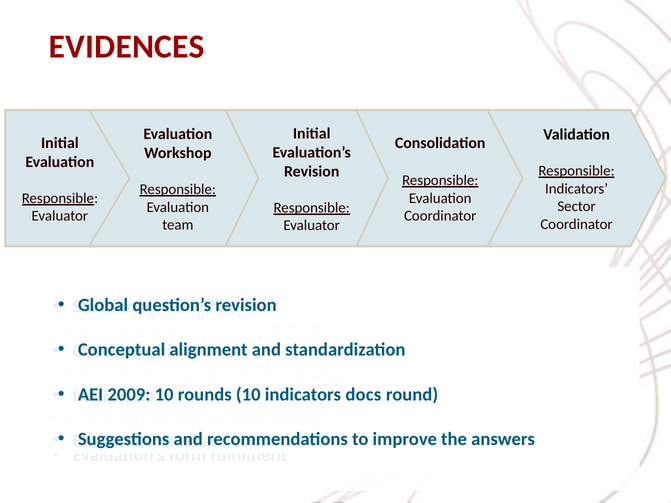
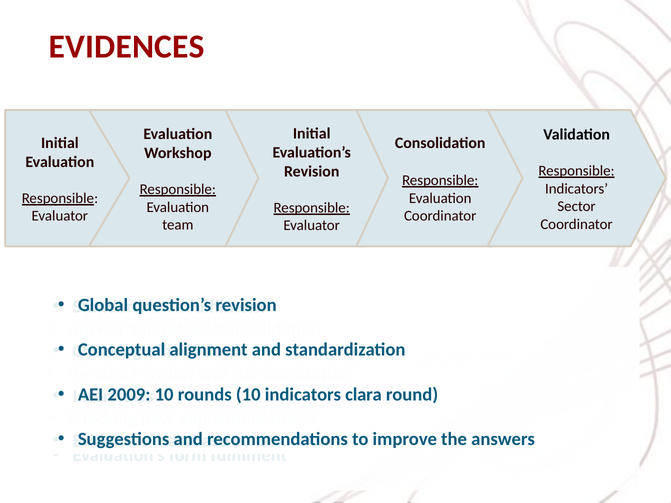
docs at (363, 395): docs -> clara
